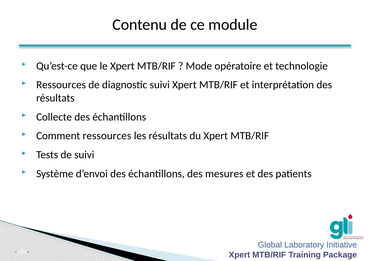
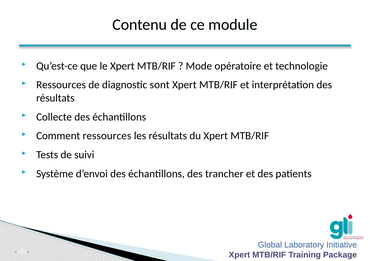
diagnostic suivi: suivi -> sont
mesures: mesures -> trancher
